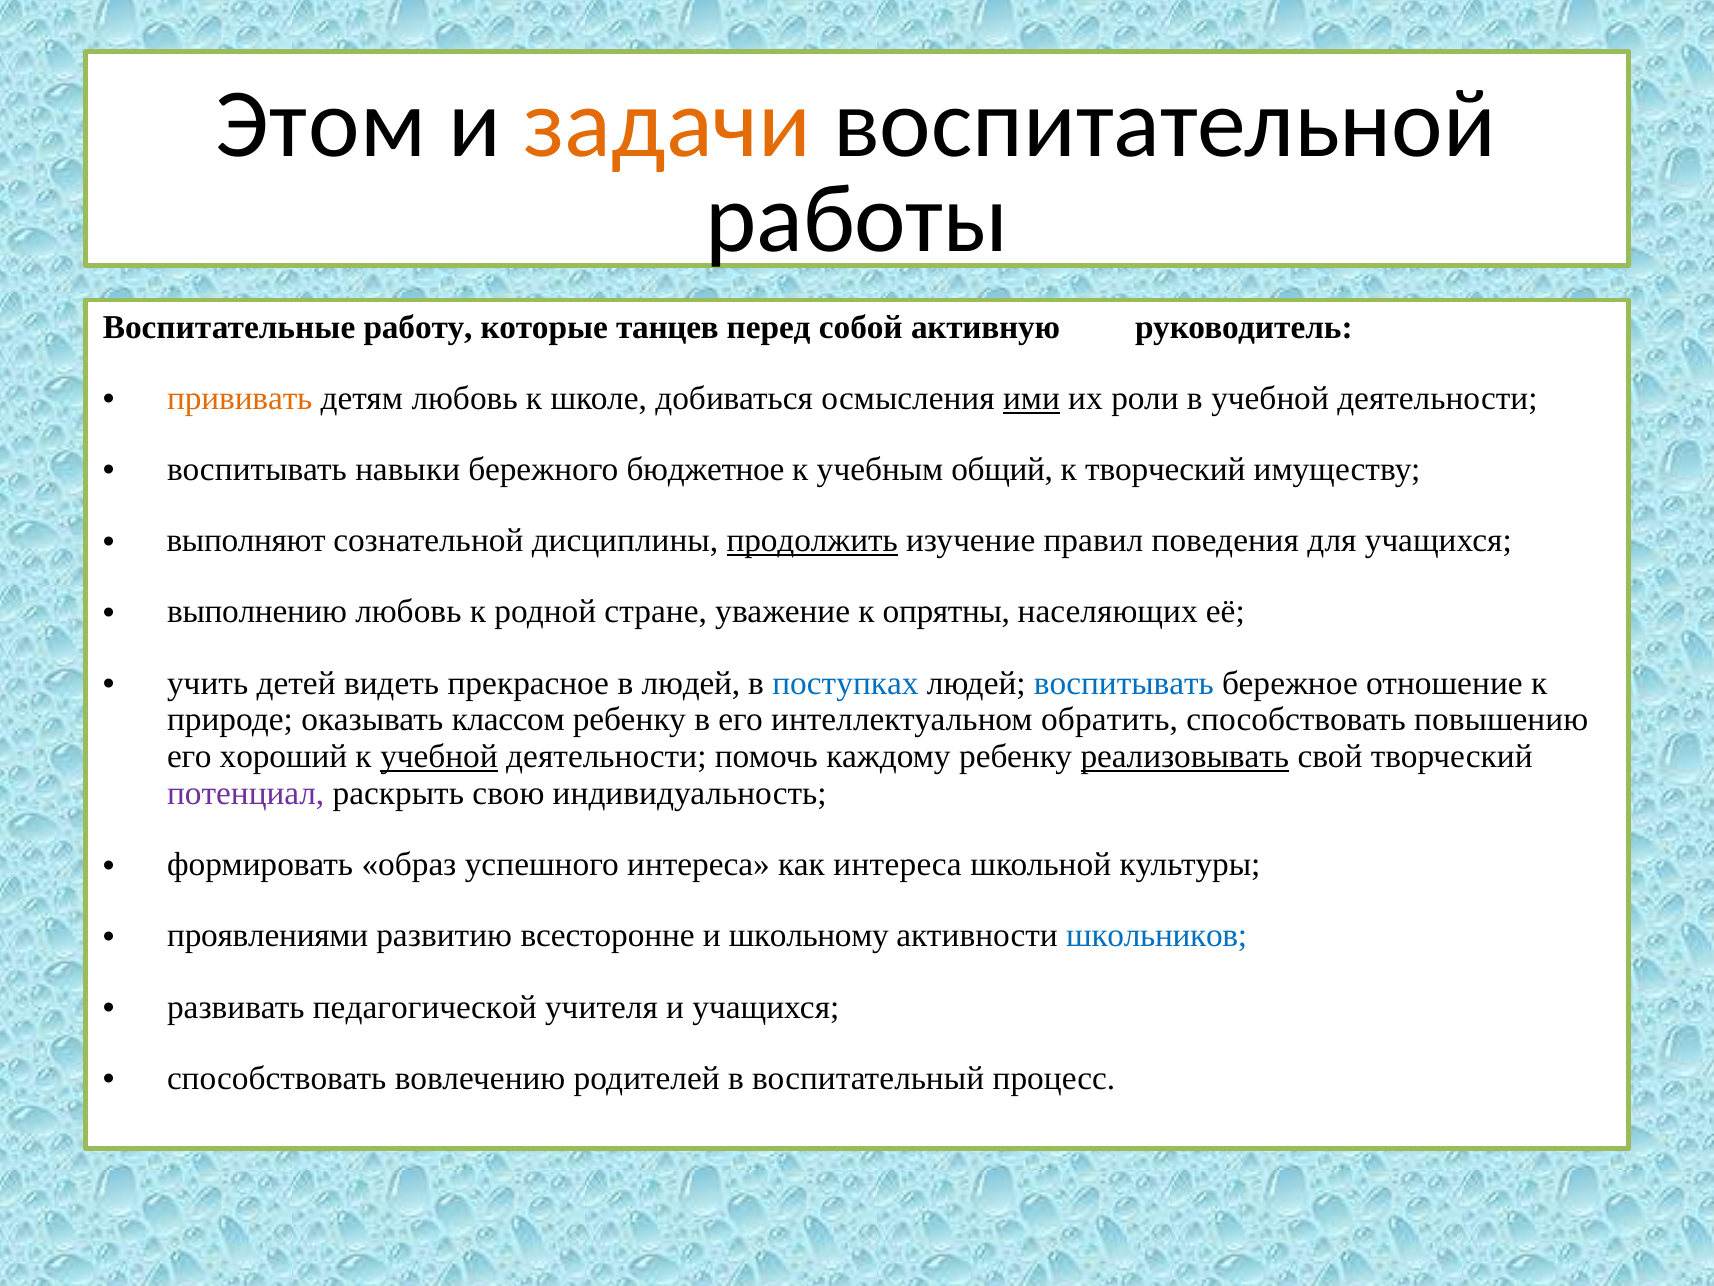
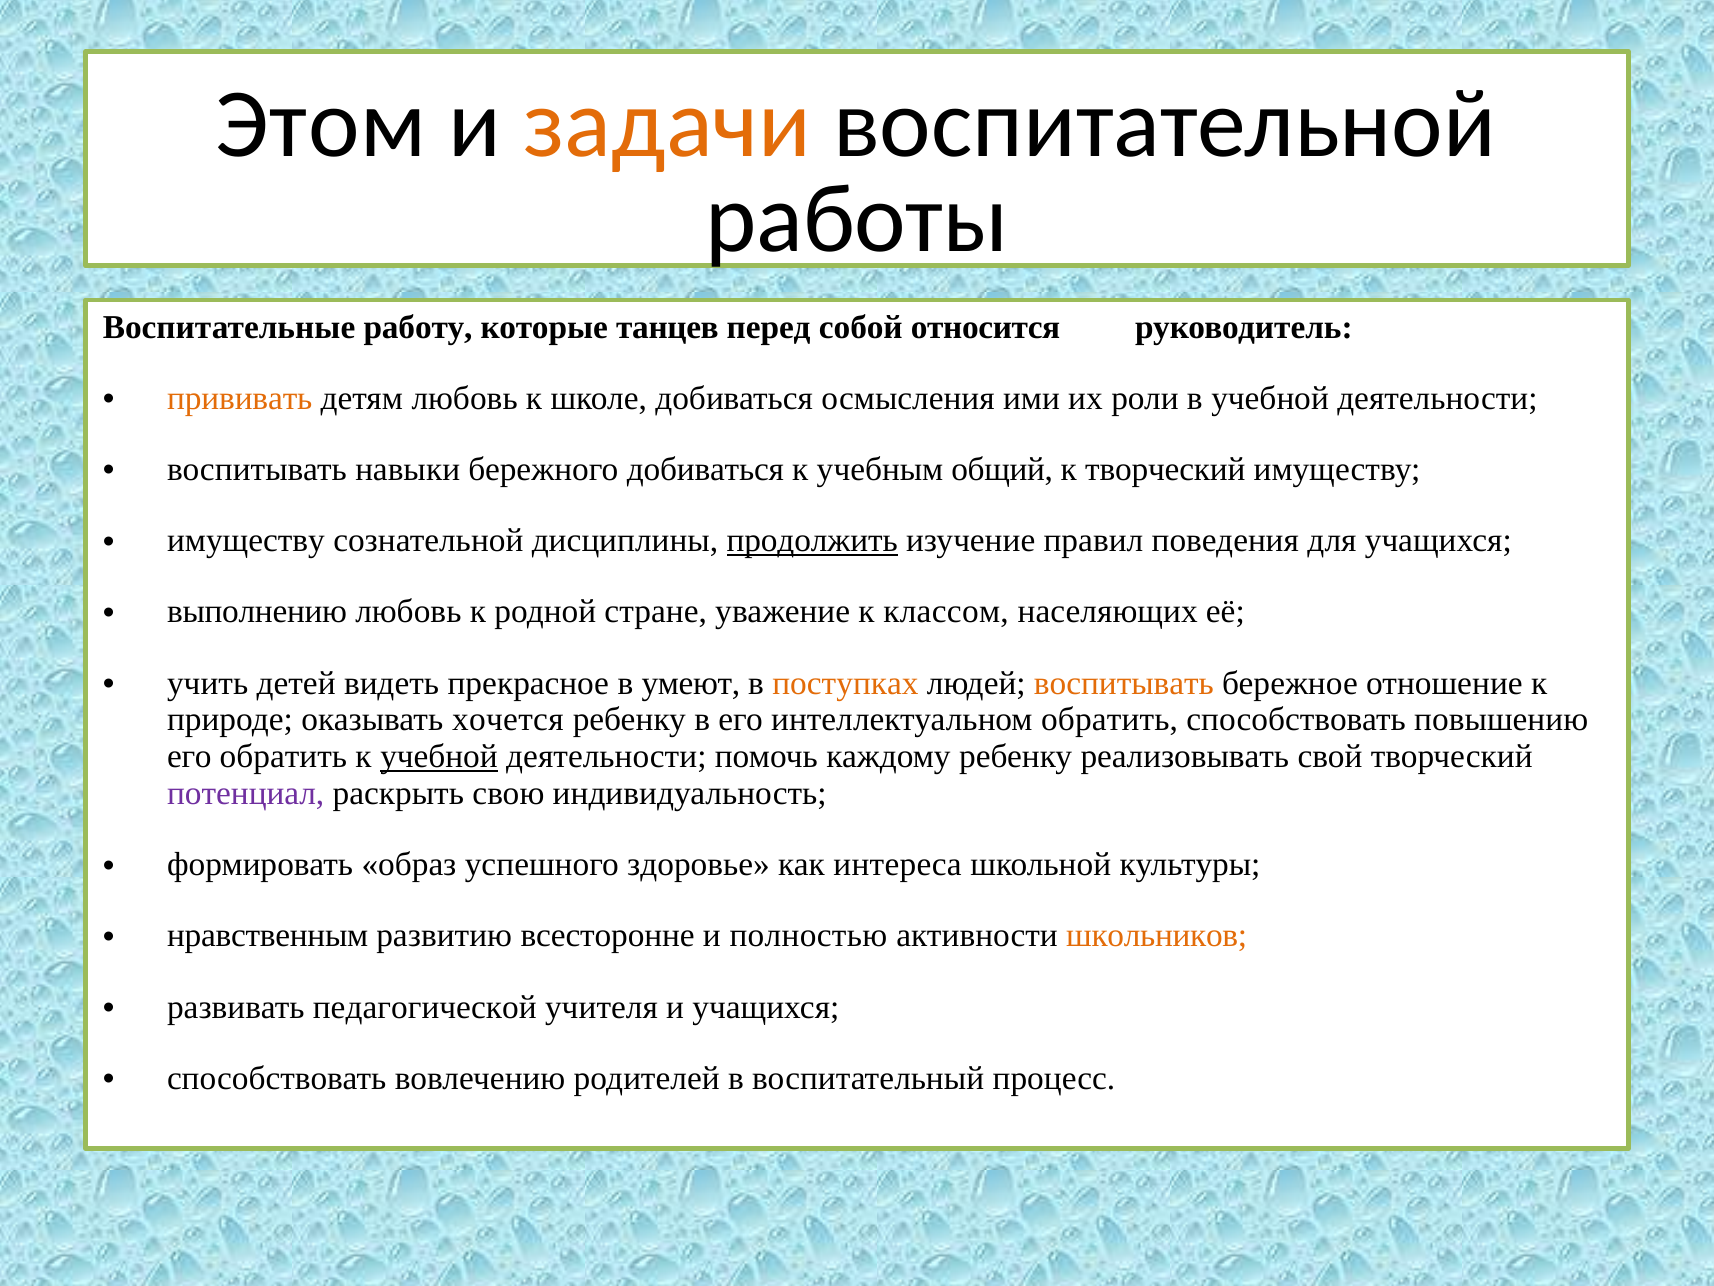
активную: активную -> относится
ими underline: present -> none
бережного бюджетное: бюджетное -> добиваться
выполняют at (246, 541): выполняют -> имуществу
опрятны: опрятны -> классом
в людей: людей -> умеют
поступках colour: blue -> orange
воспитывать at (1124, 683) colour: blue -> orange
классом: классом -> хочется
его хороший: хороший -> обратить
реализовывать underline: present -> none
успешного интереса: интереса -> здоровье
проявлениями: проявлениями -> нравственным
школьному: школьному -> полностью
школьников colour: blue -> orange
